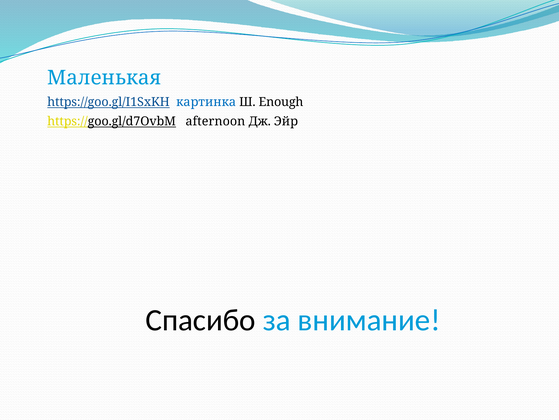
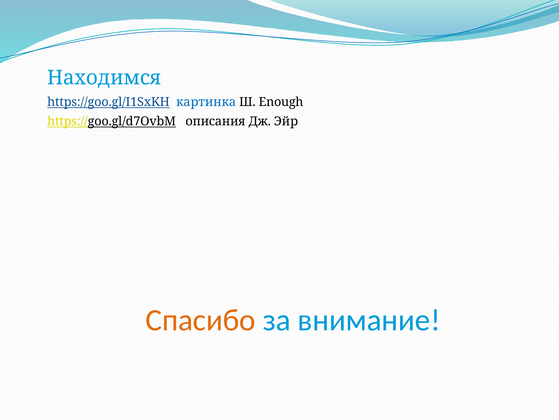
Маленькая: Маленькая -> Находимся
afternoon: afternoon -> описания
Спасибо colour: black -> orange
